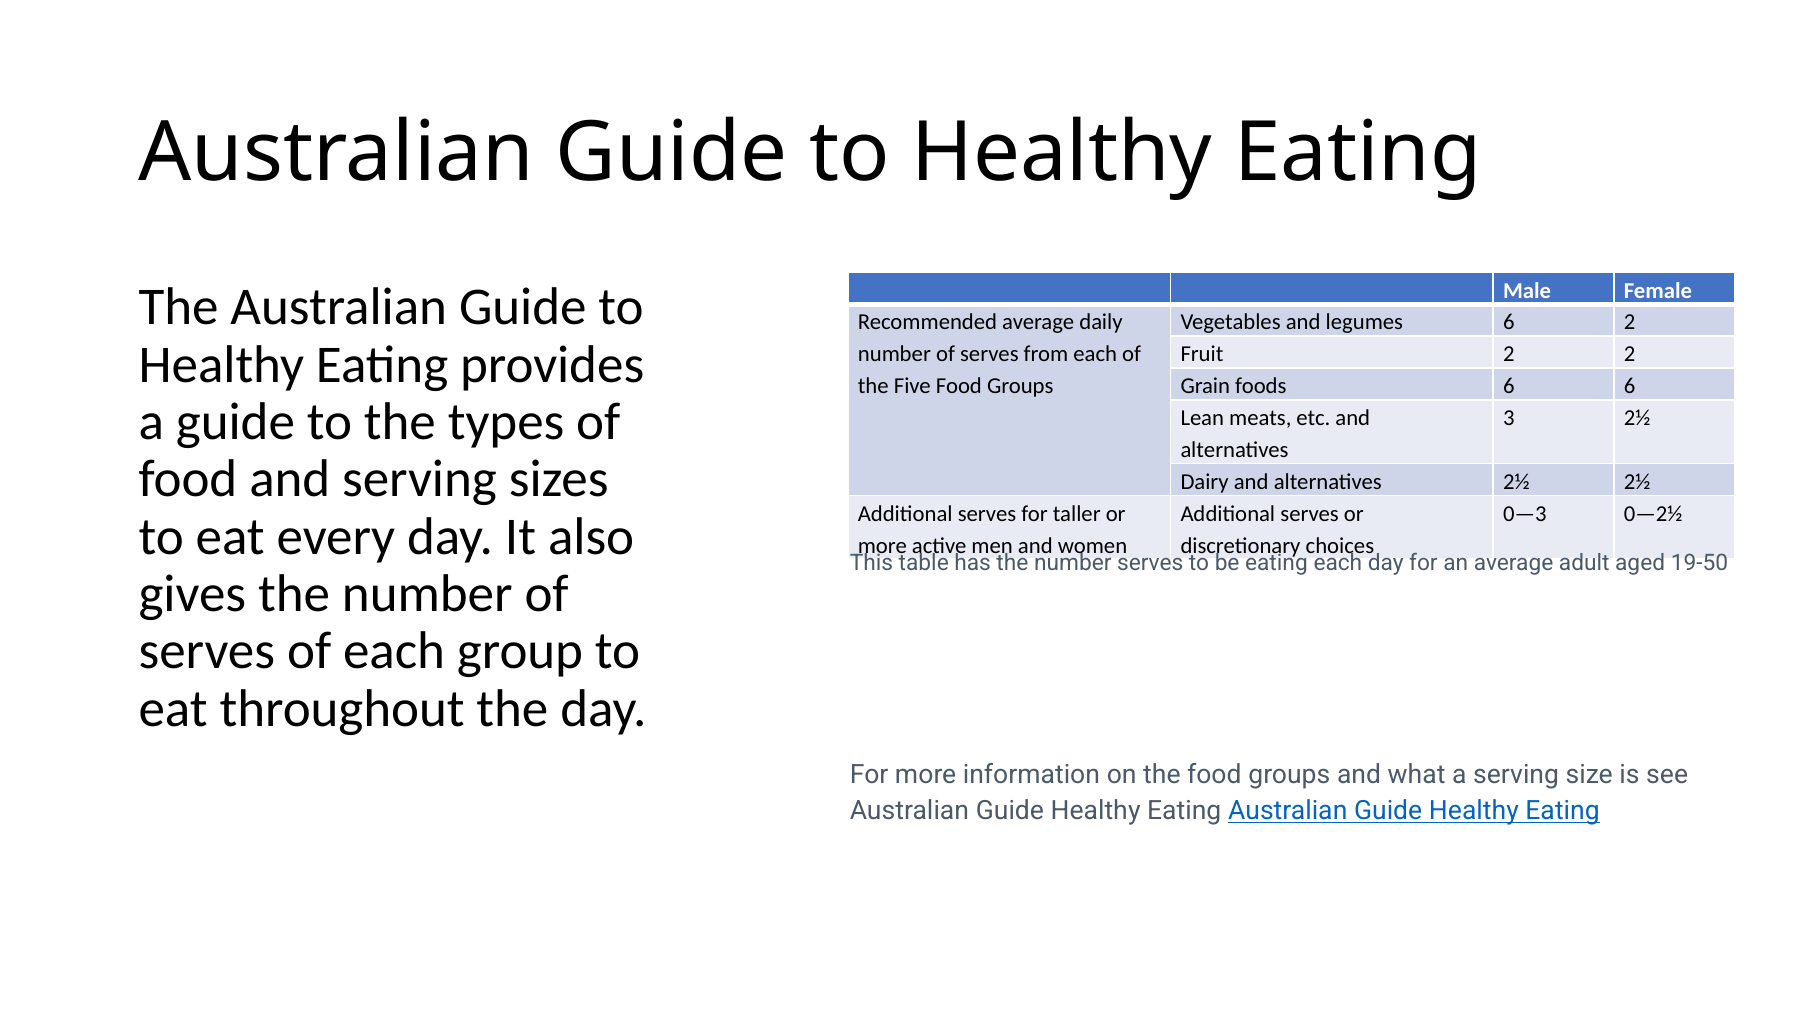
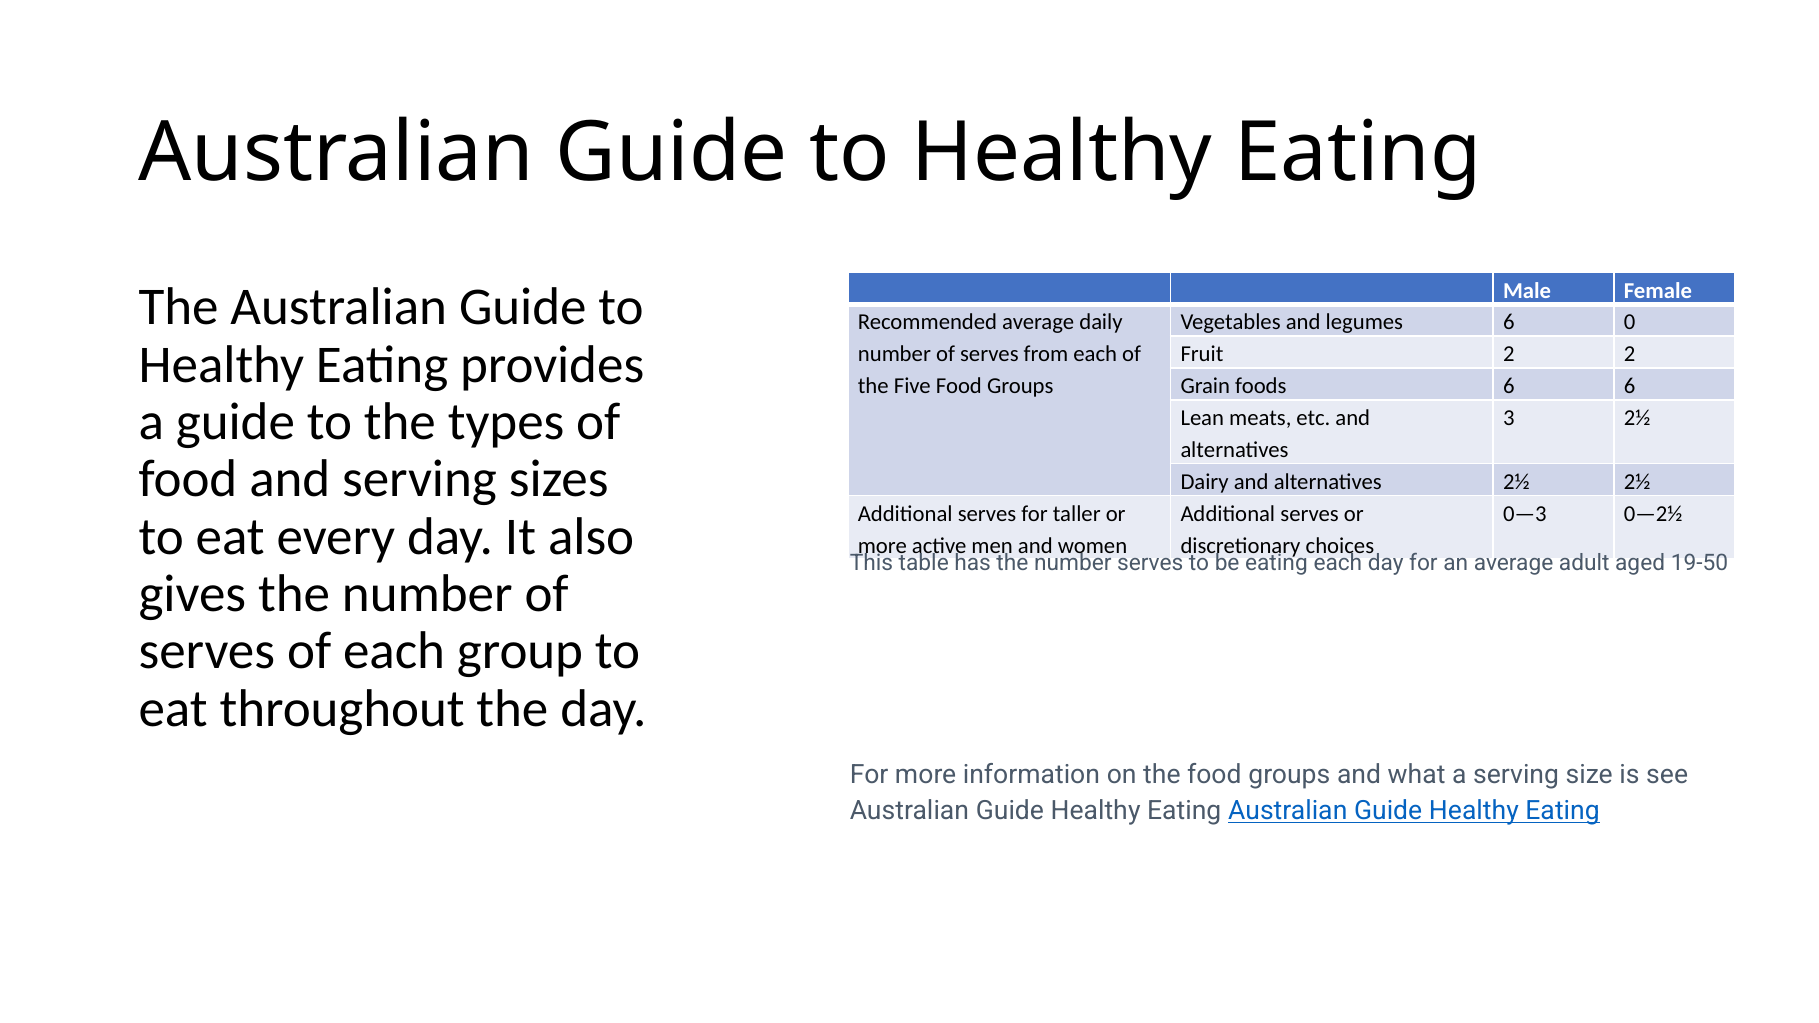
6 2: 2 -> 0
